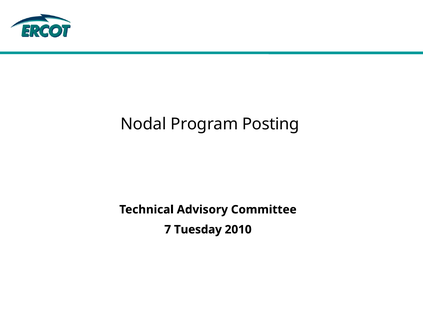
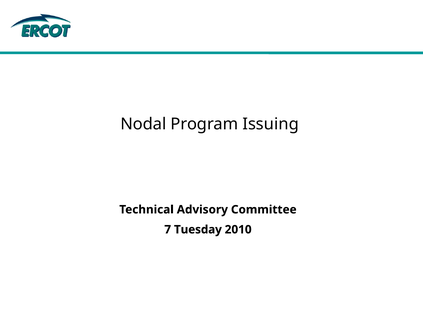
Posting: Posting -> Issuing
